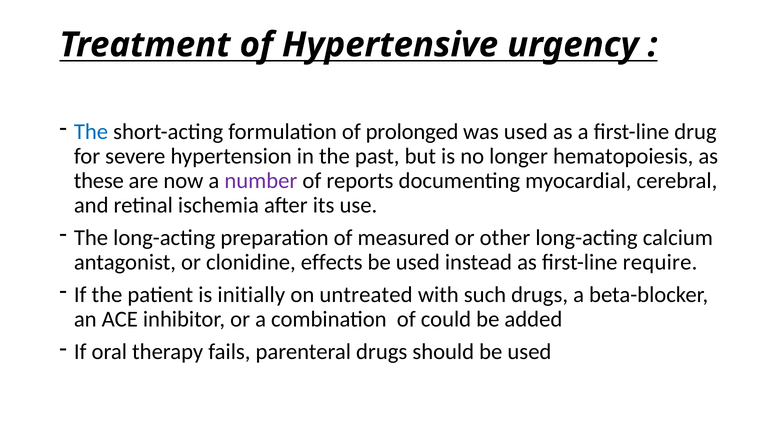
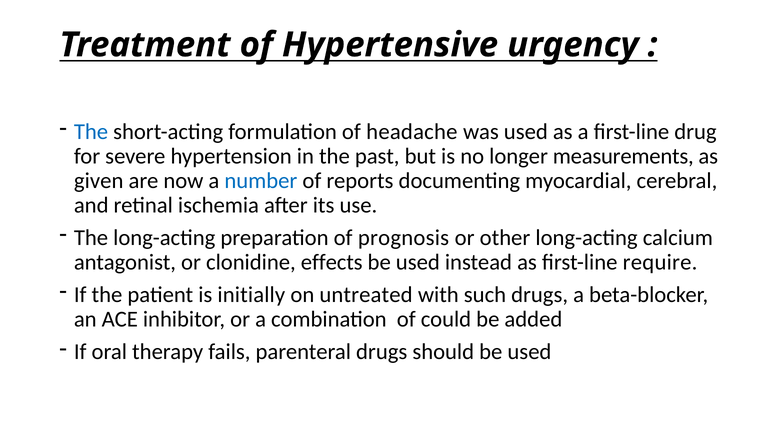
prolonged: prolonged -> headache
hematopoiesis: hematopoiesis -> measurements
these: these -> given
number colour: purple -> blue
measured: measured -> prognosis
